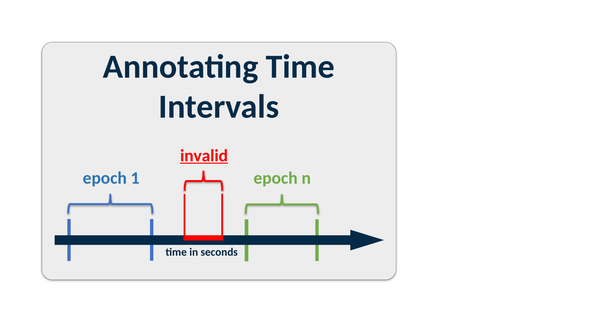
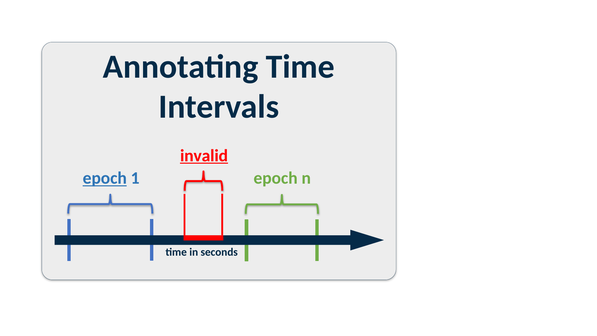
epoch at (105, 178) underline: none -> present
